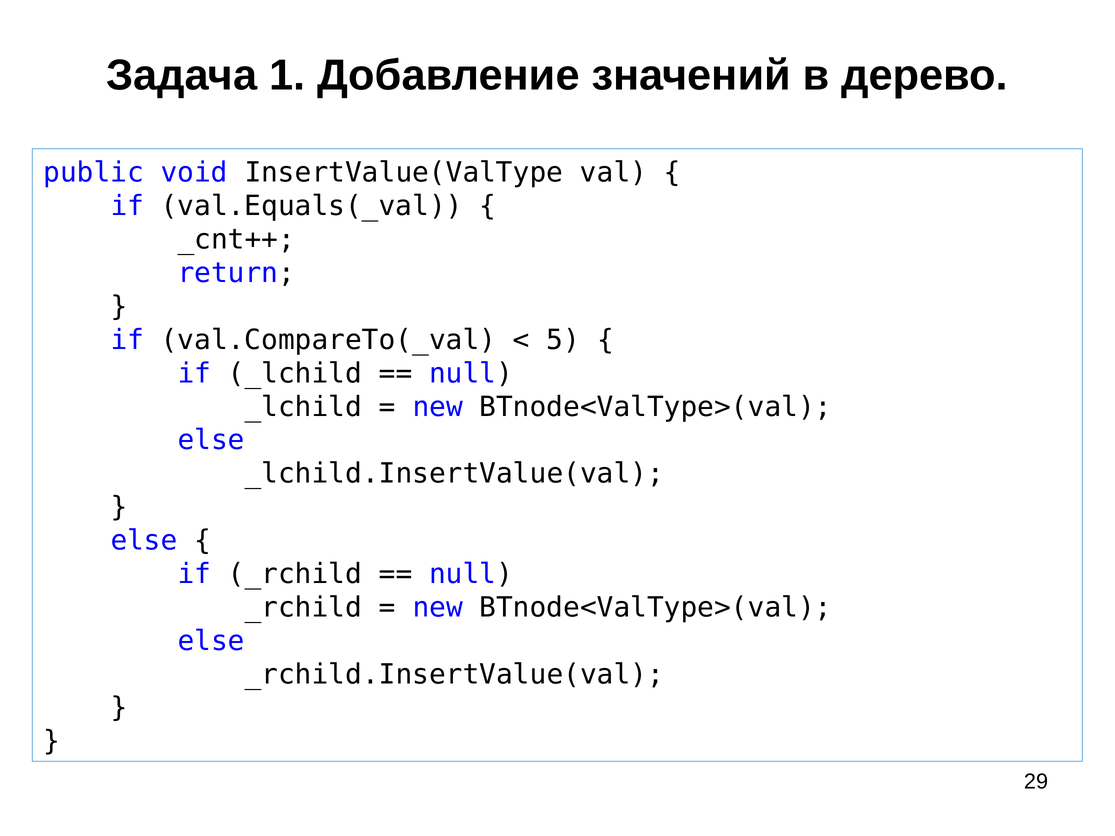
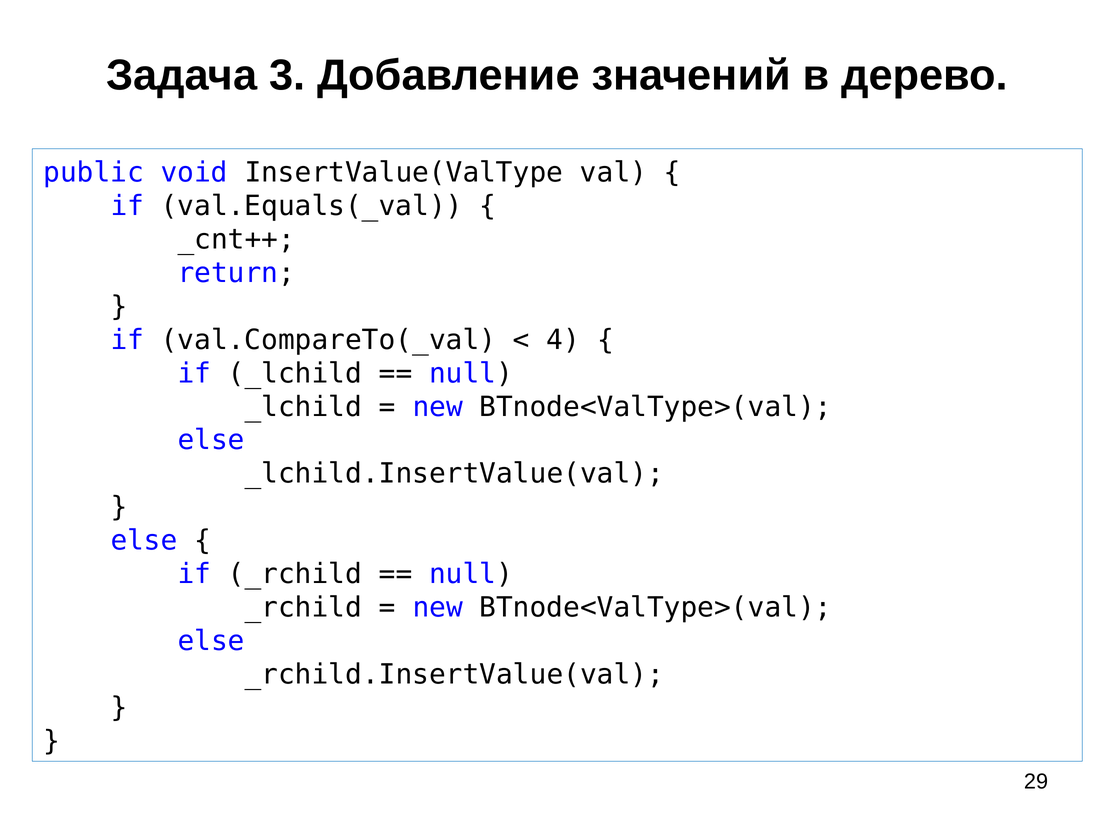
1: 1 -> 3
5: 5 -> 4
